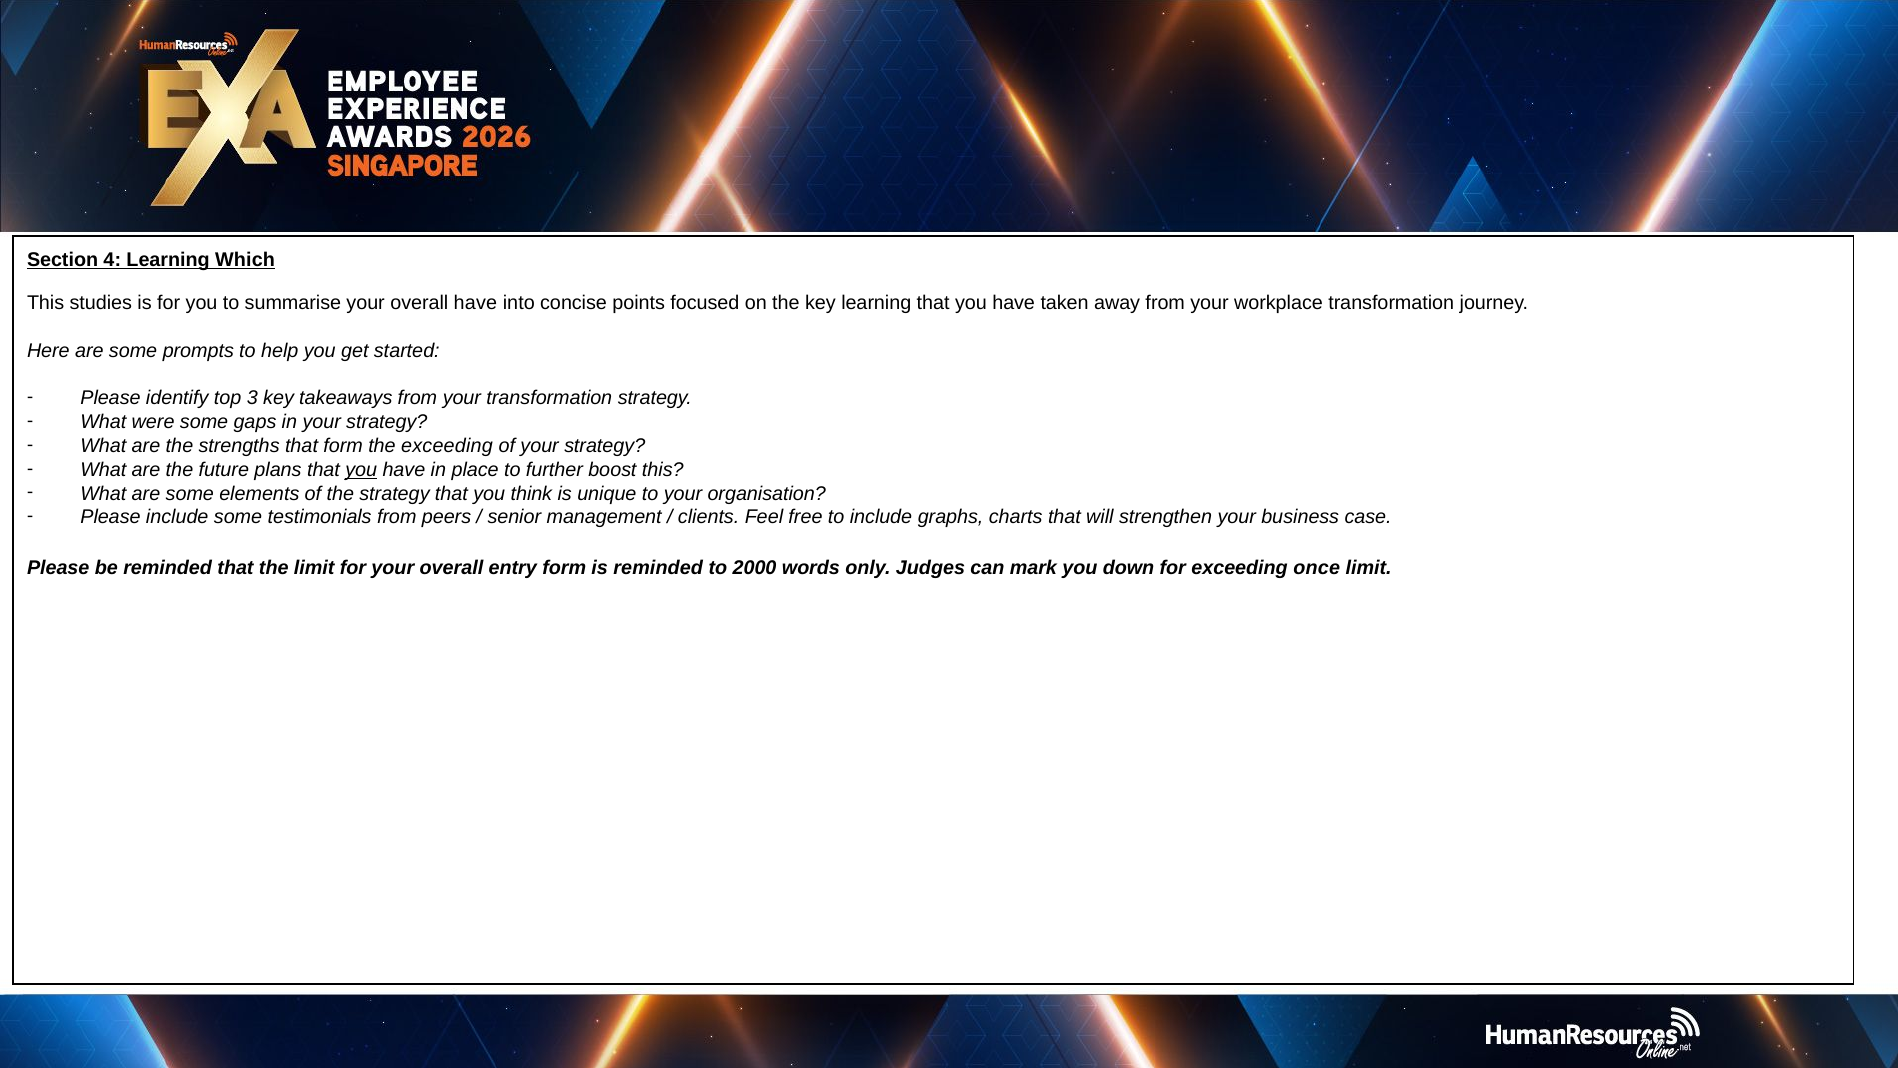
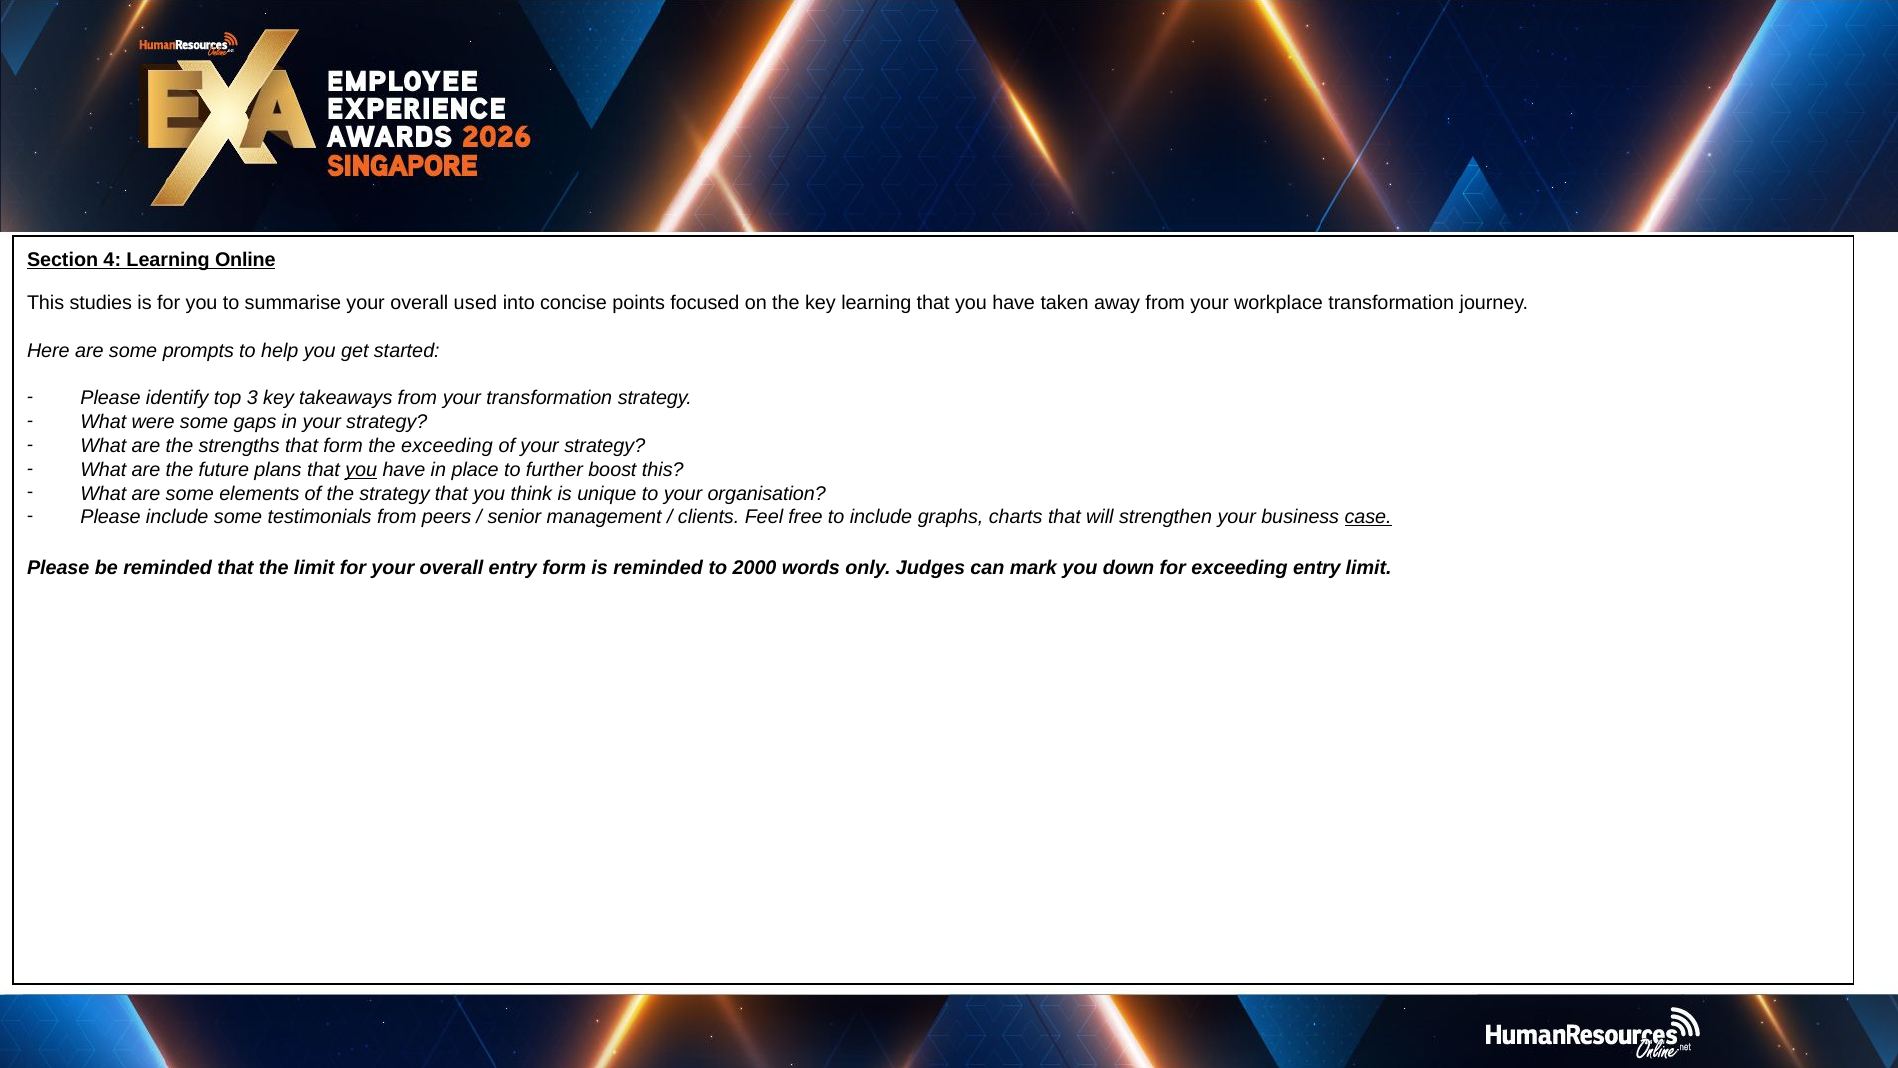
Which: Which -> Online
overall have: have -> used
case underline: none -> present
exceeding once: once -> entry
